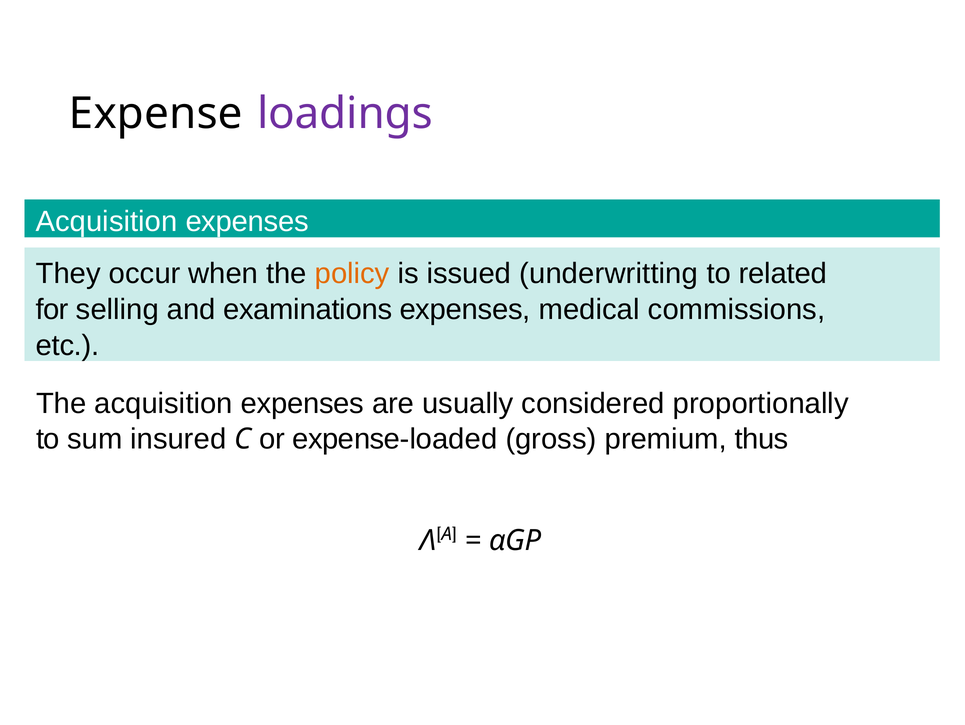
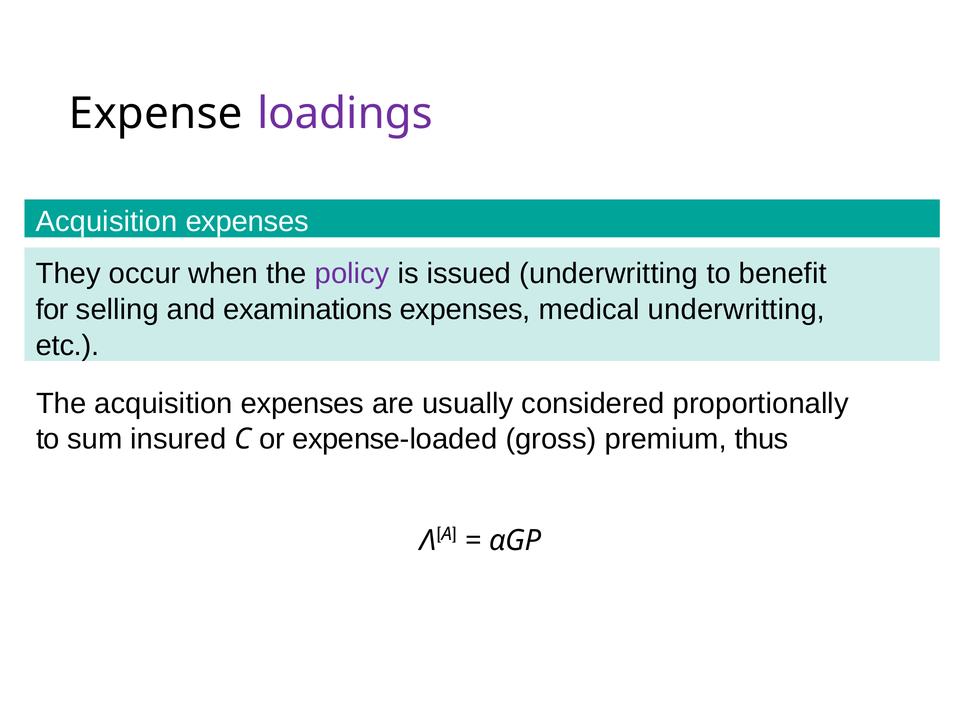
policy colour: orange -> purple
related: related -> benefit
medical commissions: commissions -> underwritting
